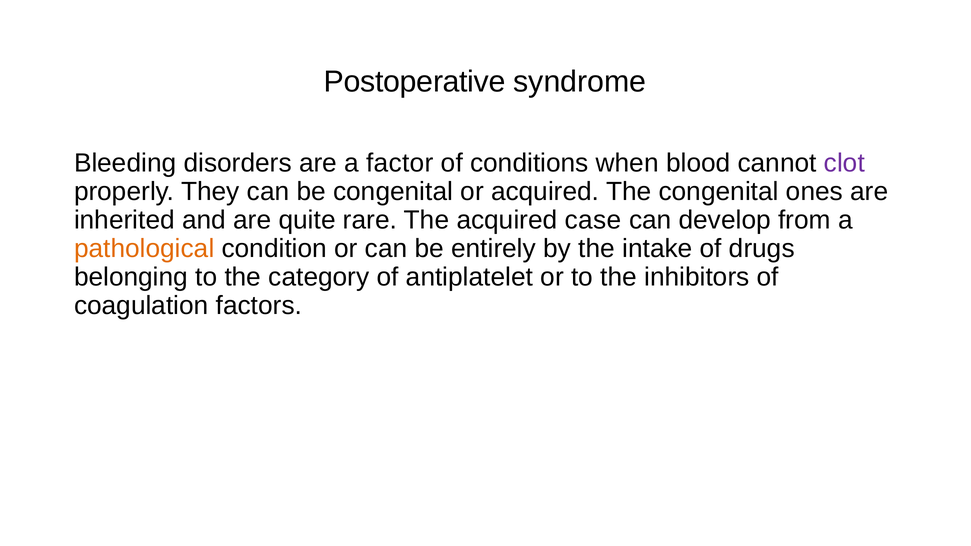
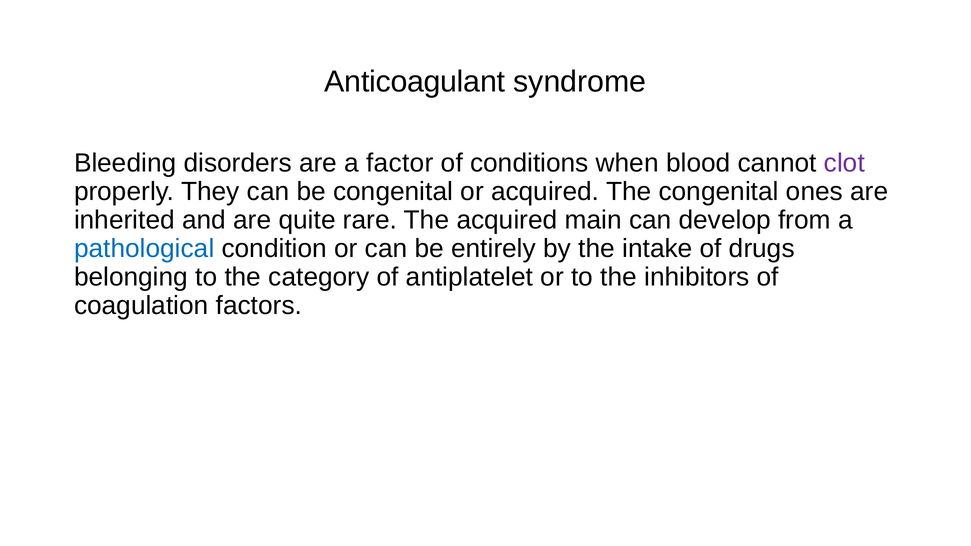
Postoperative: Postoperative -> Anticoagulant
case: case -> main
pathological colour: orange -> blue
